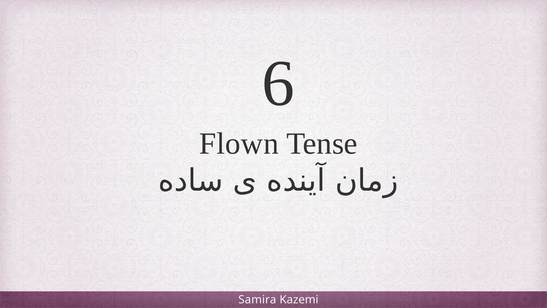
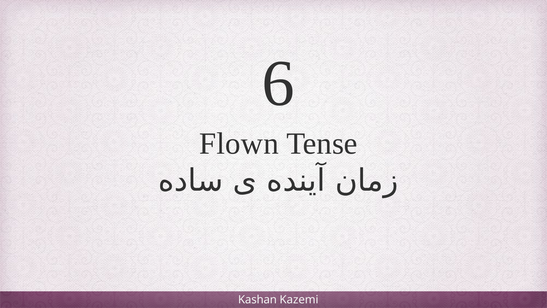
Samira: Samira -> Kashan
